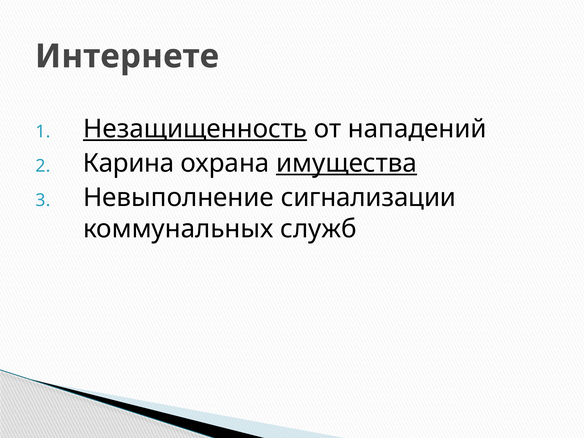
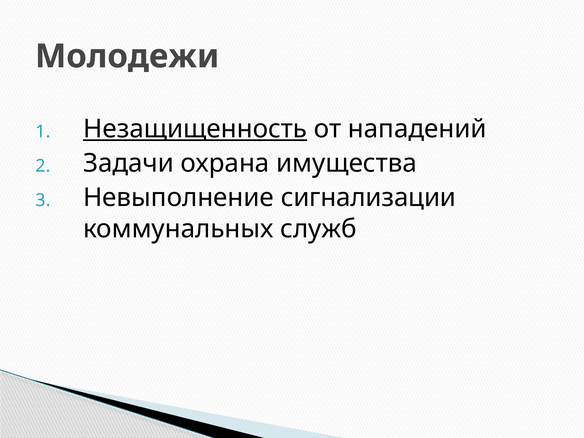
Интернете: Интернете -> Молодежи
Карина: Карина -> Задачи
имущества underline: present -> none
